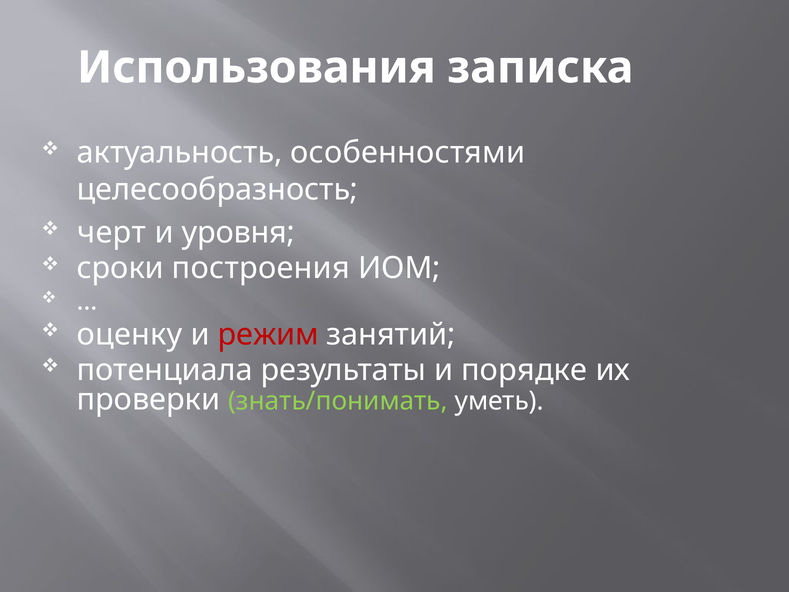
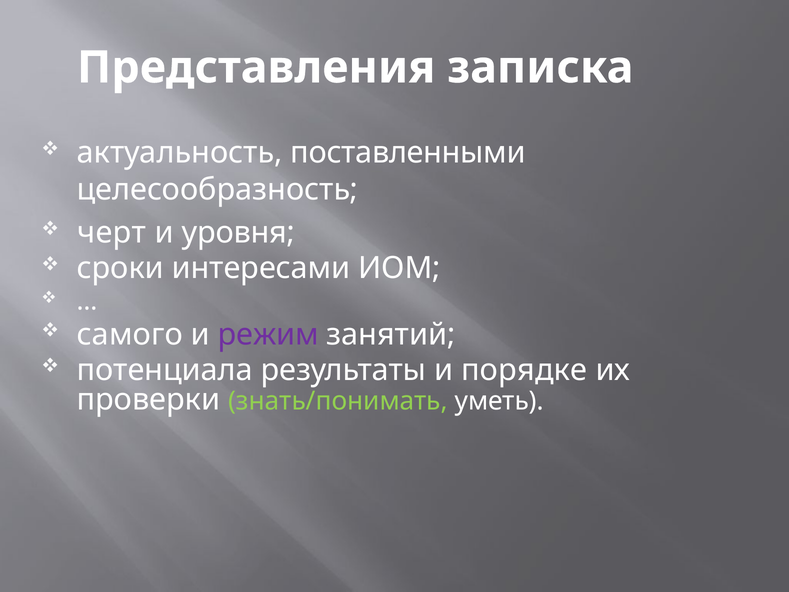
Использования: Использования -> Представления
особенностями: особенностями -> поставленными
построения: построения -> интересами
оценку: оценку -> самого
режим colour: red -> purple
